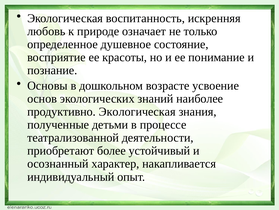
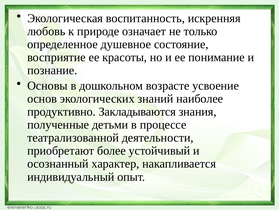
продуктивно Экологическая: Экологическая -> Закладываются
